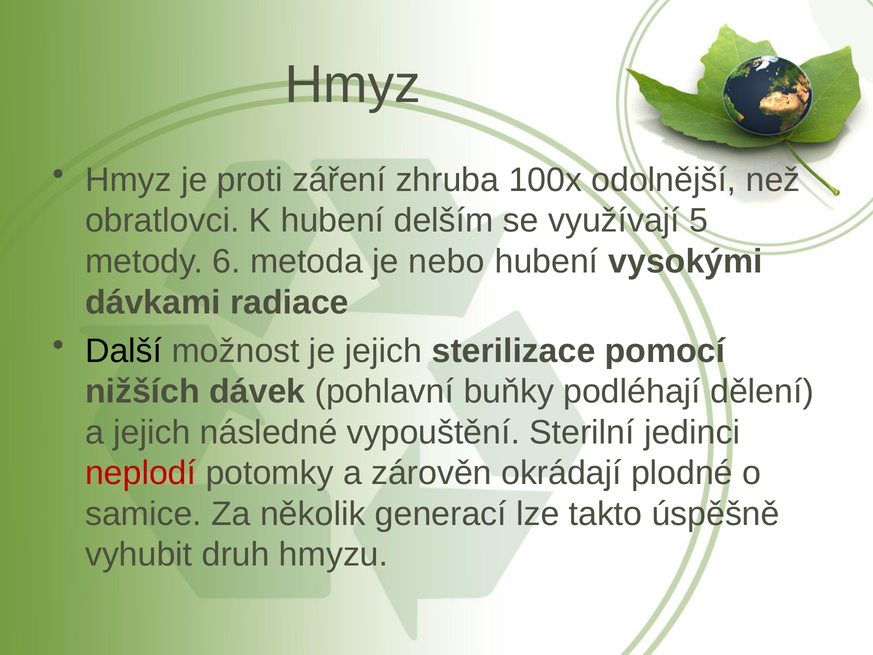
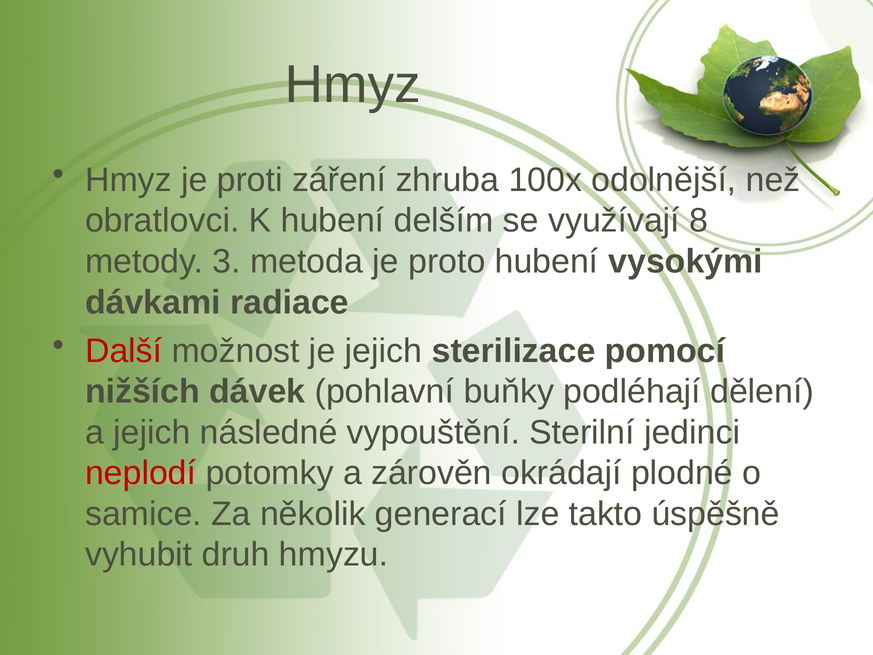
5: 5 -> 8
6: 6 -> 3
nebo: nebo -> proto
Další colour: black -> red
